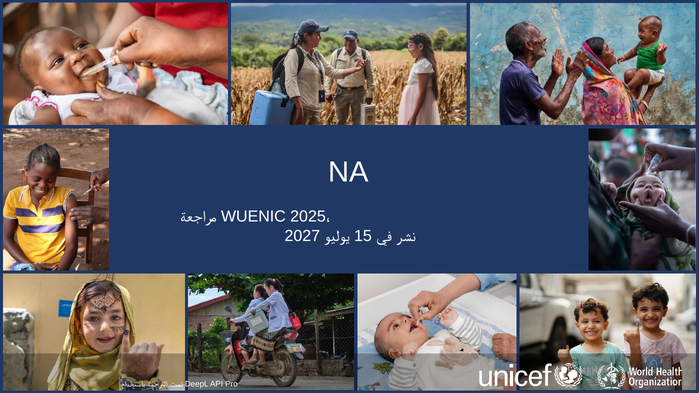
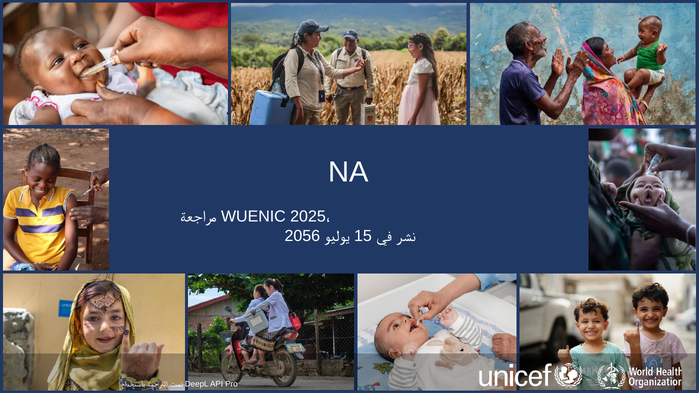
2027: 2027 -> 2056
